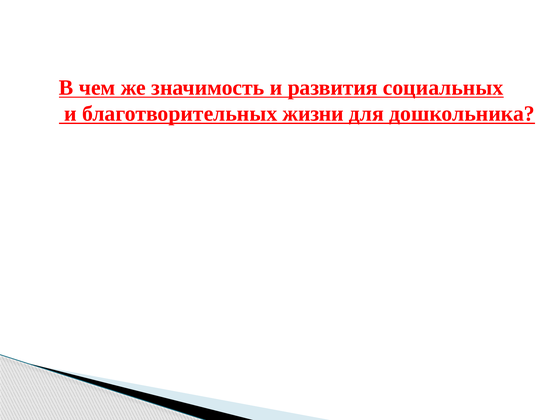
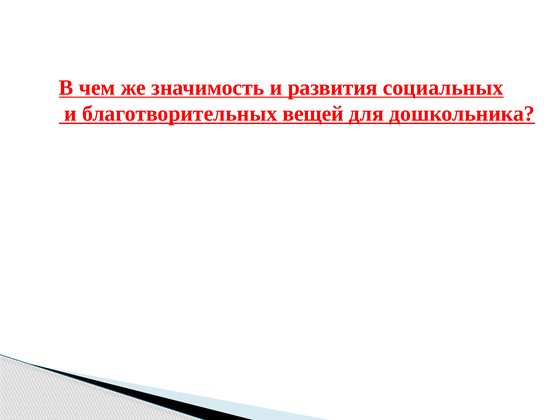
жизни: жизни -> вещей
